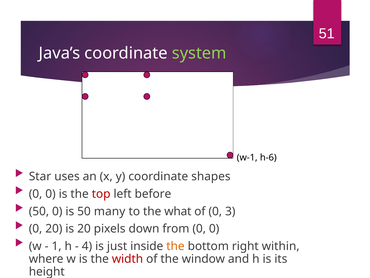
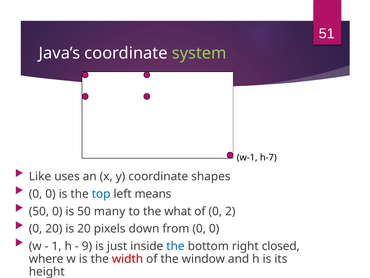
h-6: h-6 -> h-7
Star: Star -> Like
top colour: red -> blue
before: before -> means
3: 3 -> 2
4: 4 -> 9
the at (175, 246) colour: orange -> blue
within: within -> closed
